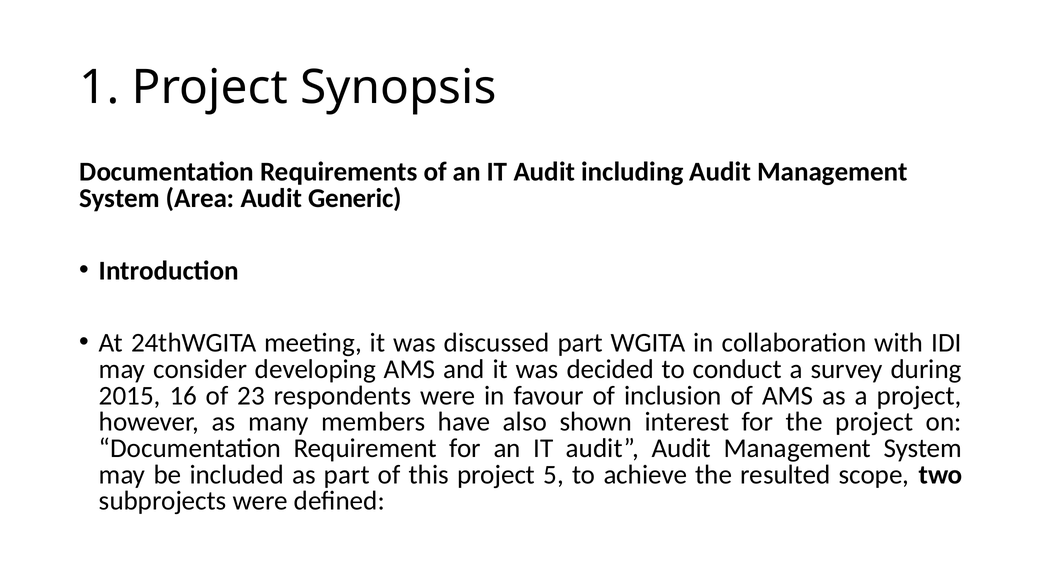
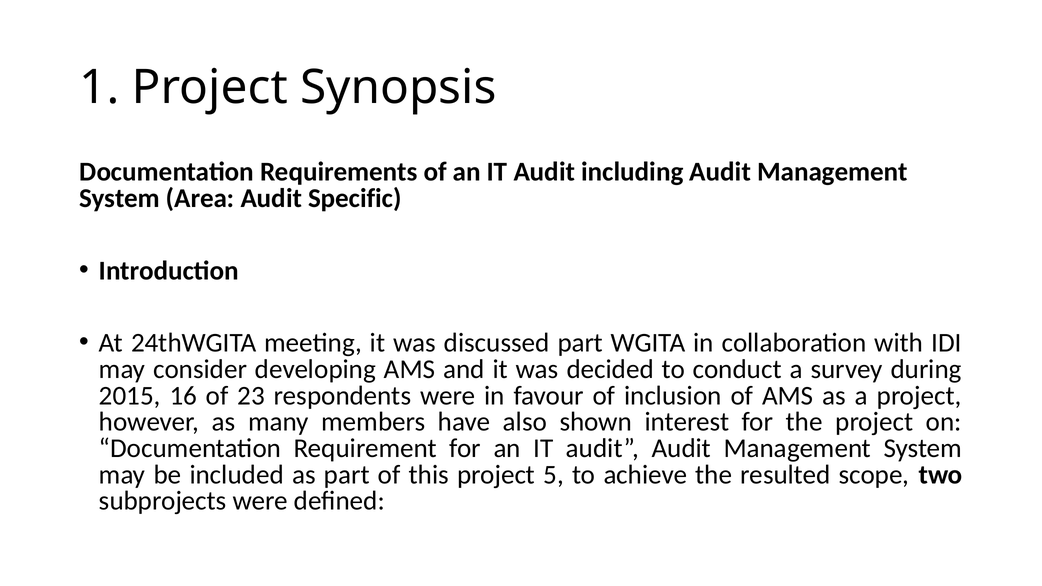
Generic: Generic -> Specific
